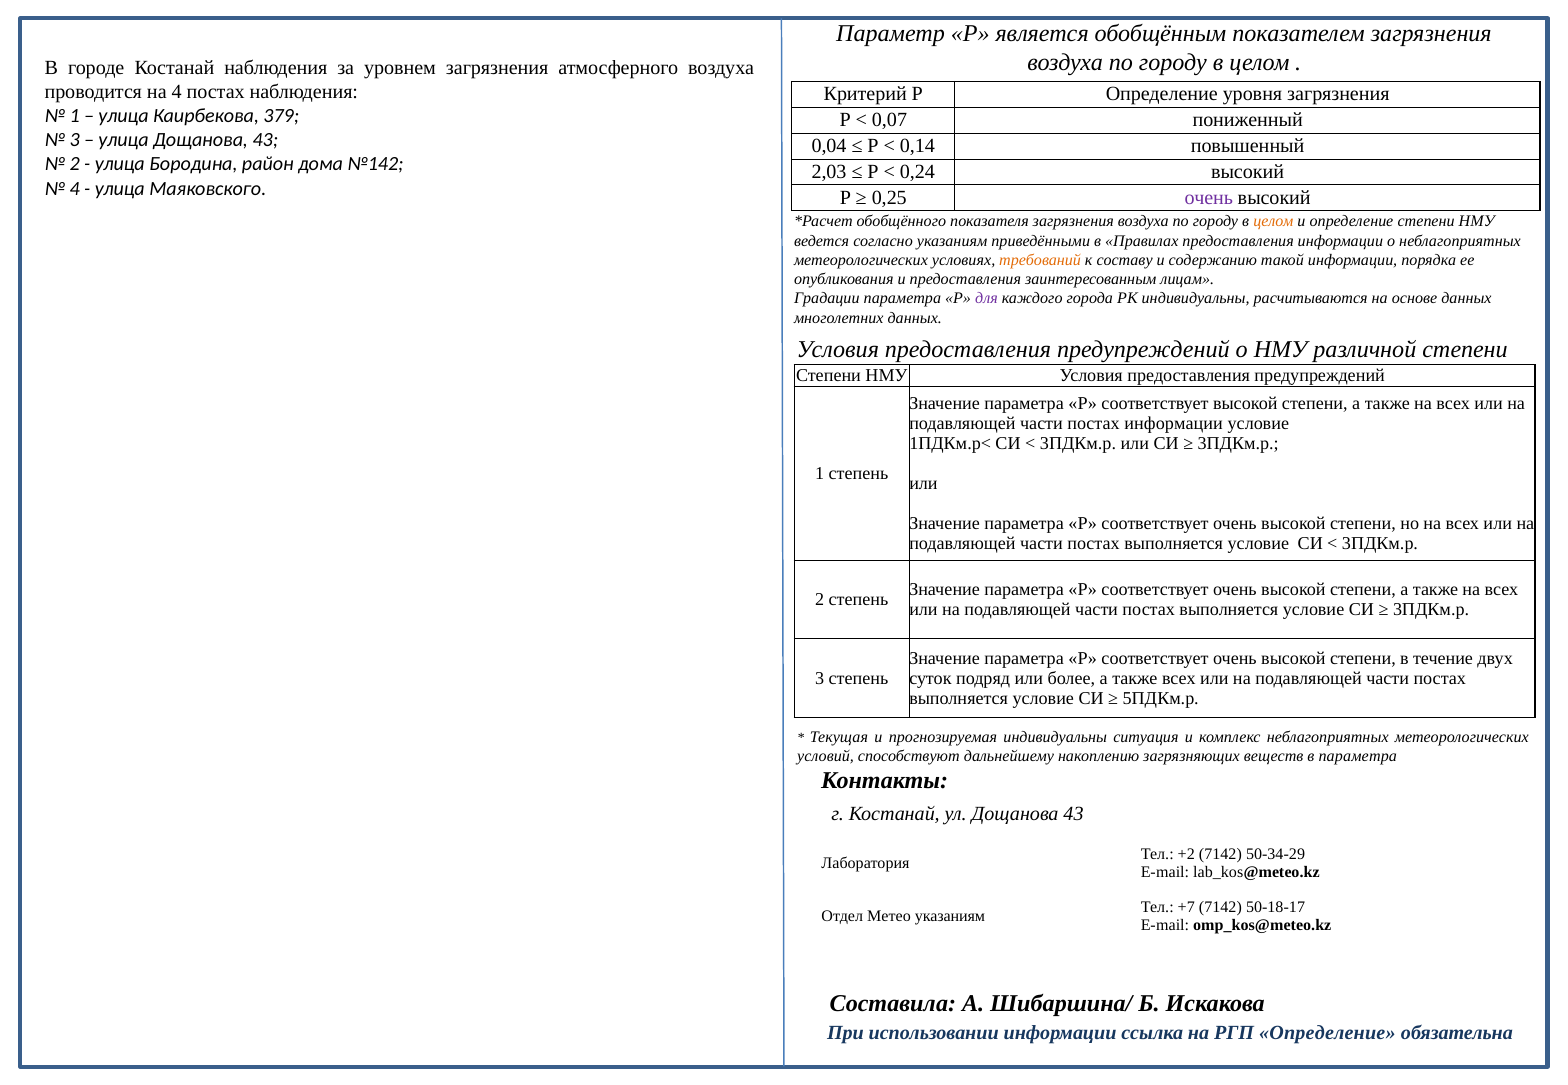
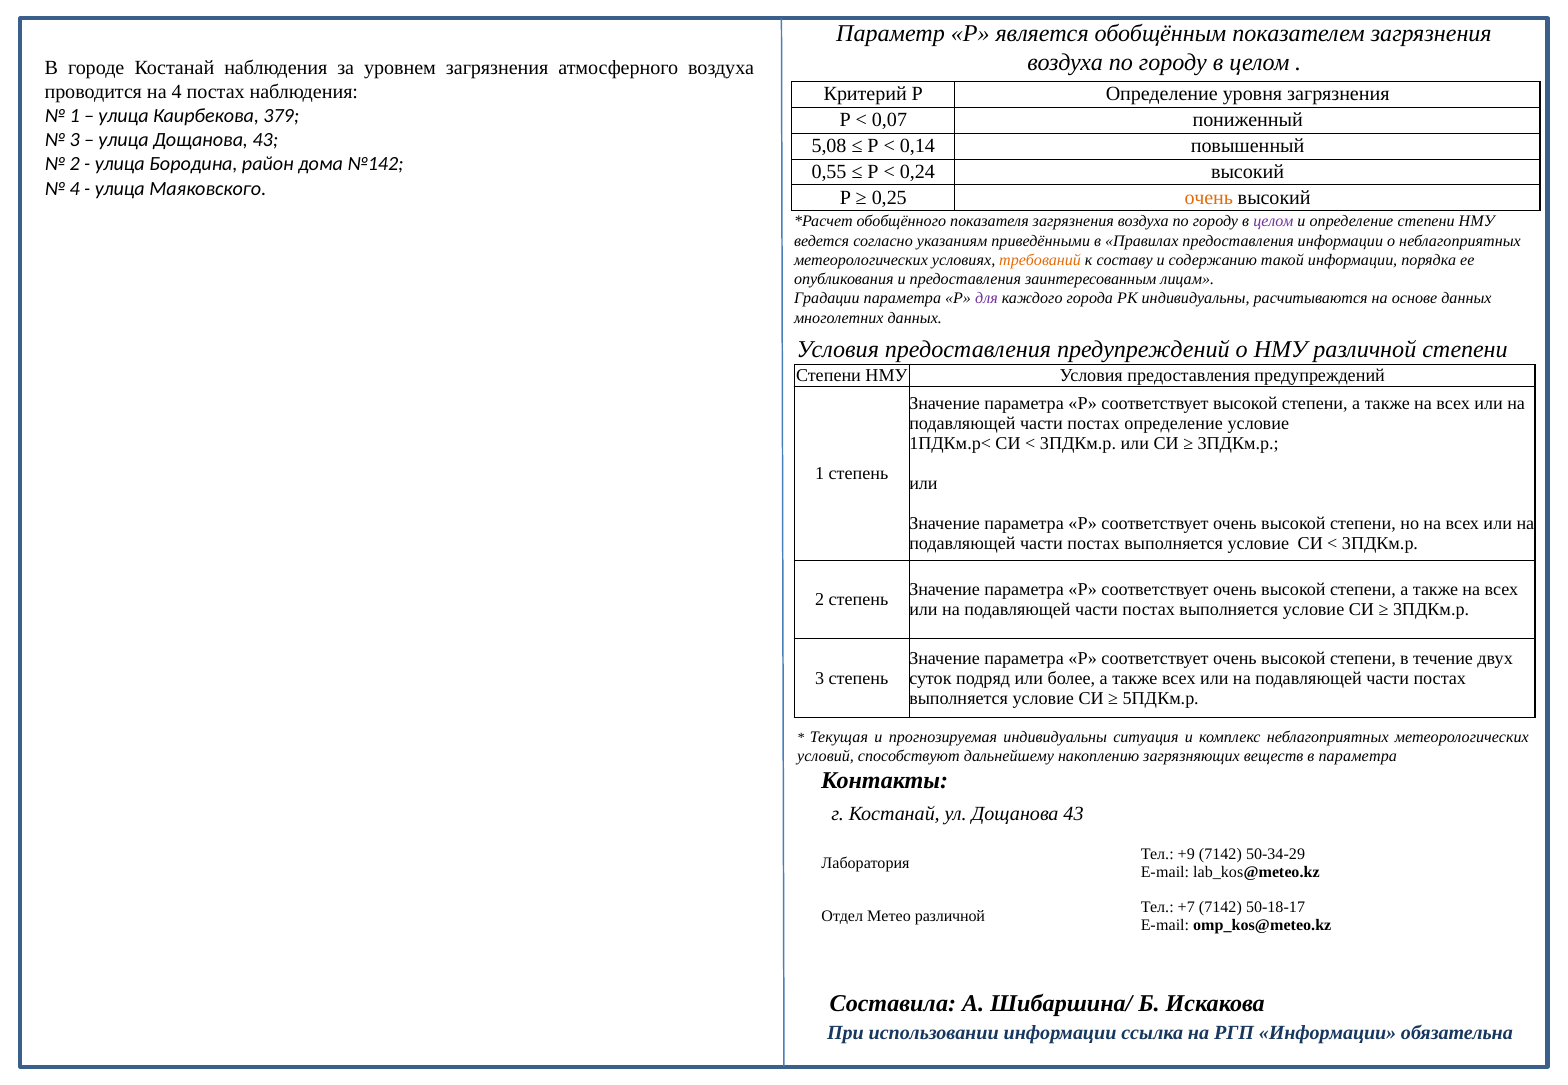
0,04: 0,04 -> 5,08
2,03: 2,03 -> 0,55
очень at (1209, 198) colour: purple -> orange
целом at (1273, 222) colour: orange -> purple
постах информации: информации -> определение
+2: +2 -> +9
Метео указаниям: указаниям -> различной
РГП Определение: Определение -> Информации
